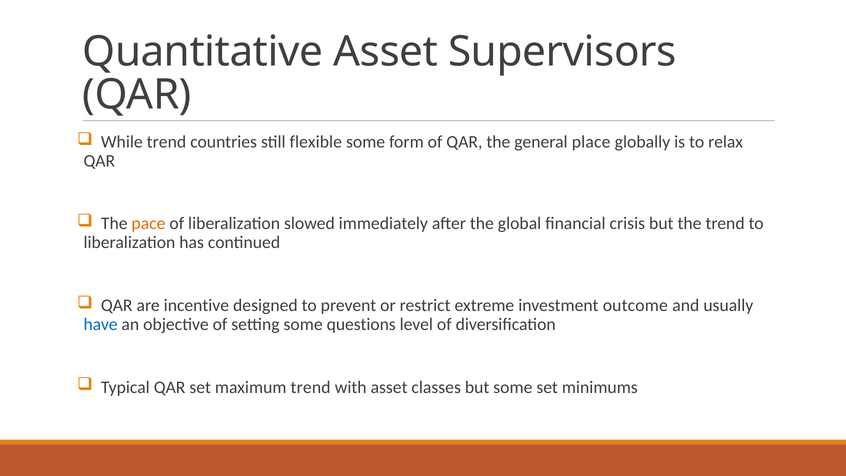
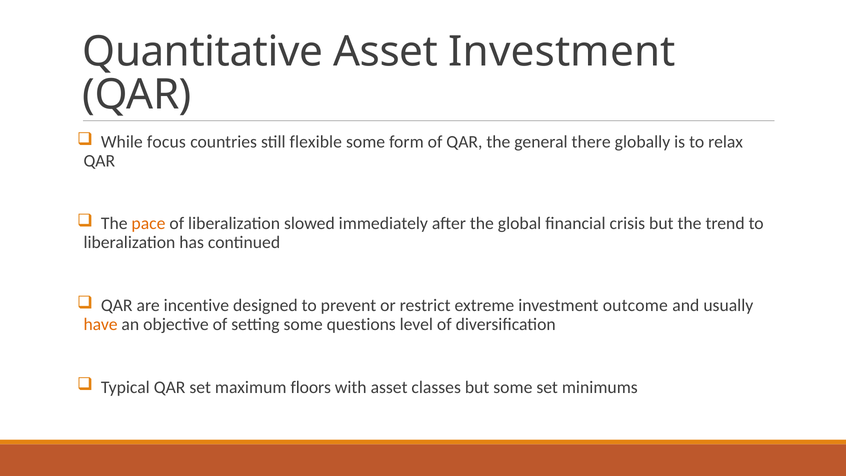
Asset Supervisors: Supervisors -> Investment
While trend: trend -> focus
place: place -> there
have colour: blue -> orange
maximum trend: trend -> floors
